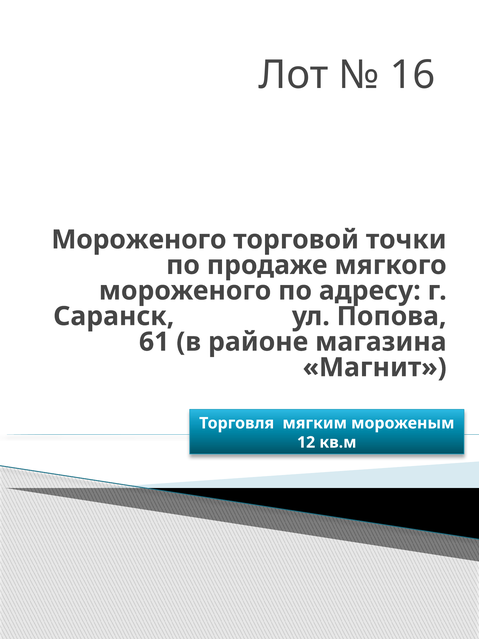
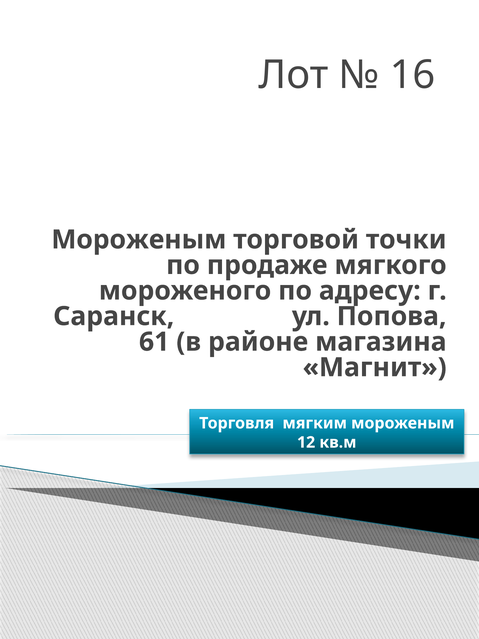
Мороженого at (139, 240): Мороженого -> Мороженым
